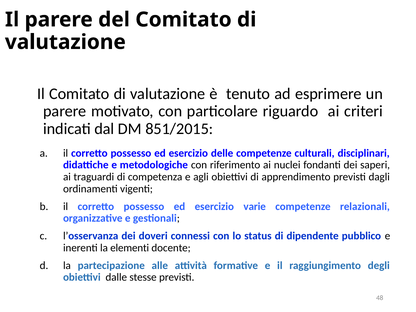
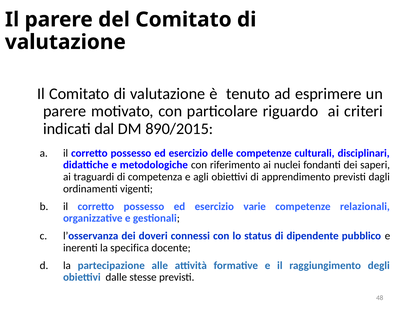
851/2015: 851/2015 -> 890/2015
elementi: elementi -> specifica
